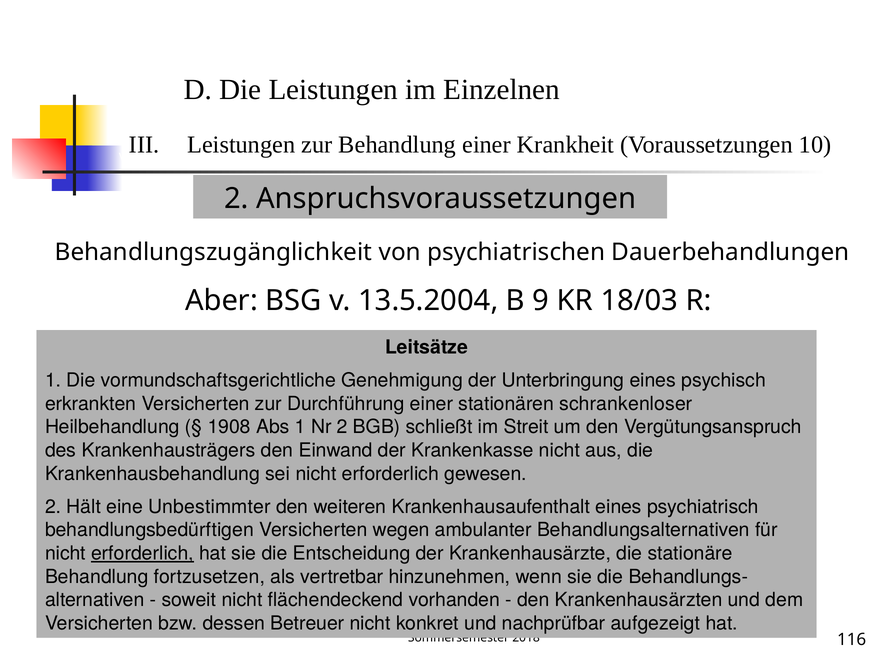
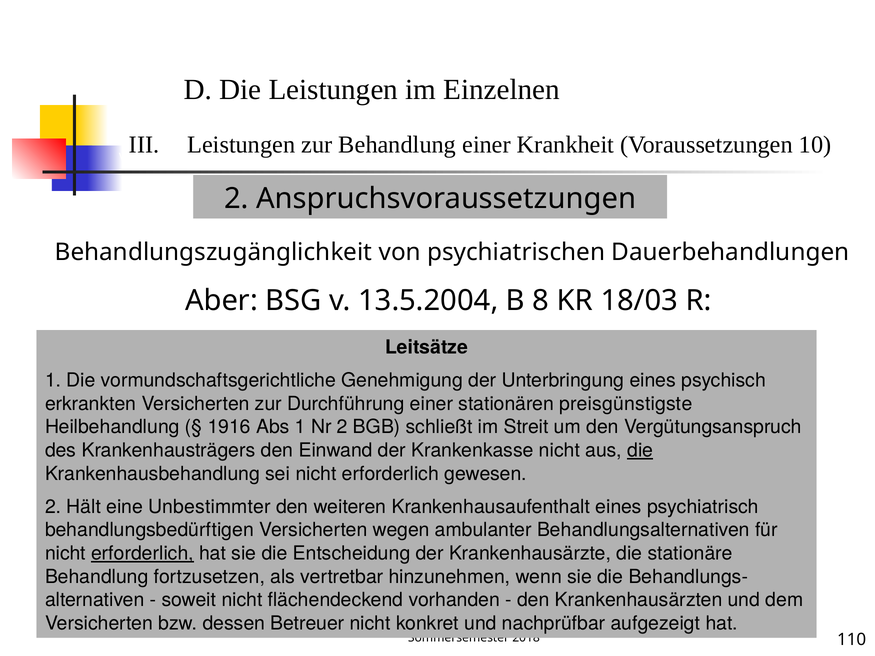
9: 9 -> 8
schrankenloser: schrankenloser -> preisgünstigste
1908: 1908 -> 1916
die at (640, 451) underline: none -> present
116: 116 -> 110
